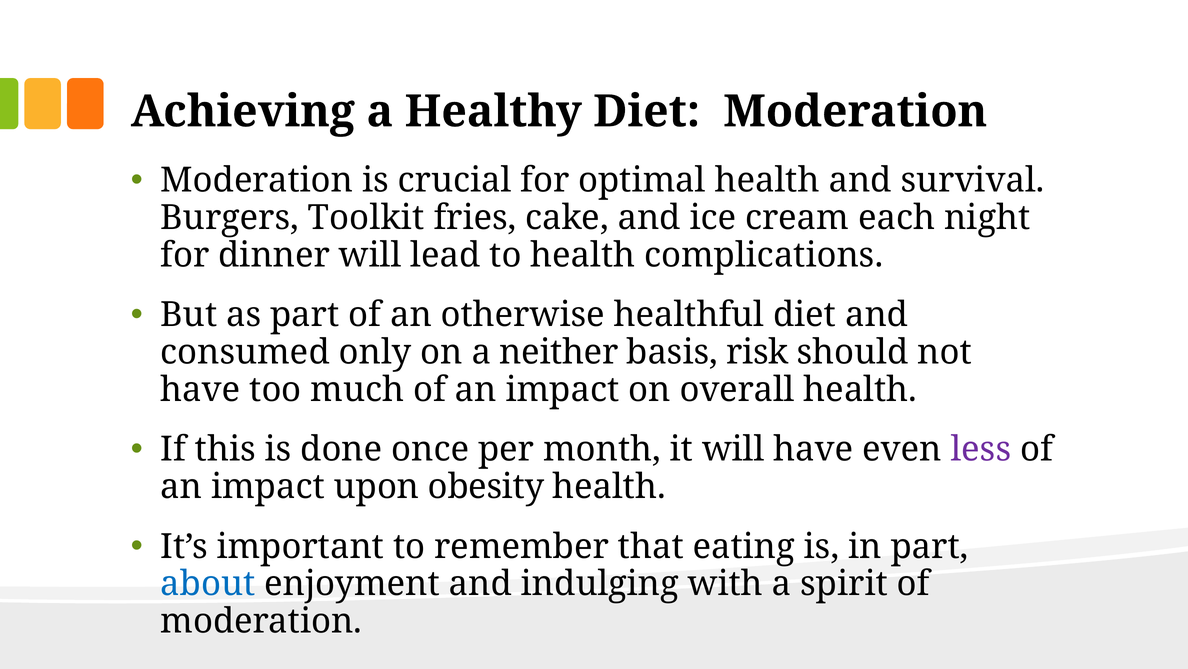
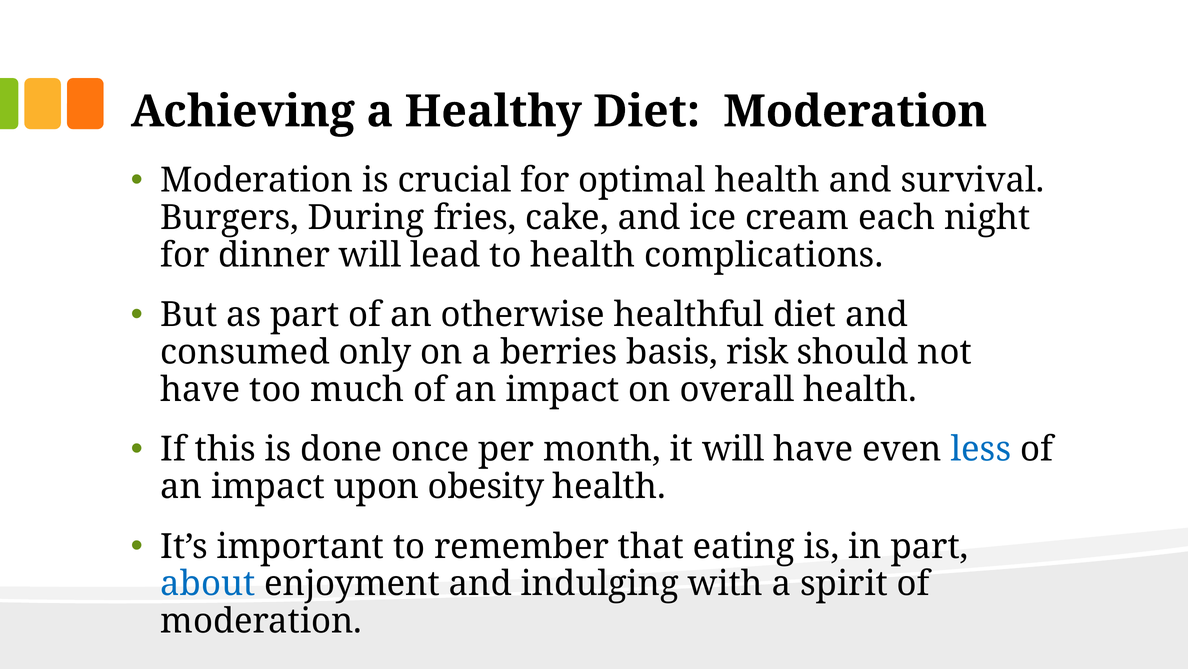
Toolkit: Toolkit -> During
neither: neither -> berries
less colour: purple -> blue
